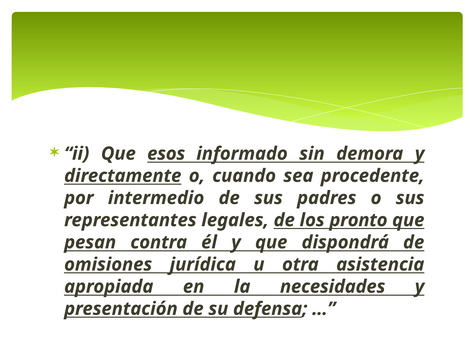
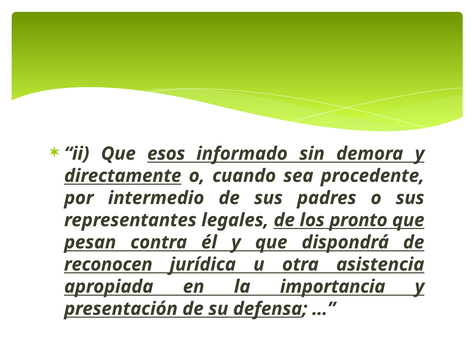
omisiones: omisiones -> reconocen
necesidades: necesidades -> importancia
